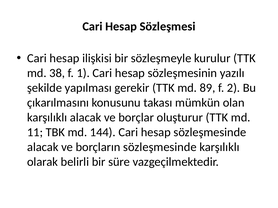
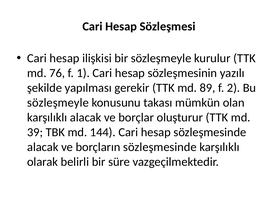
38: 38 -> 76
çıkarılmasını at (58, 103): çıkarılmasını -> sözleşmeyle
11: 11 -> 39
